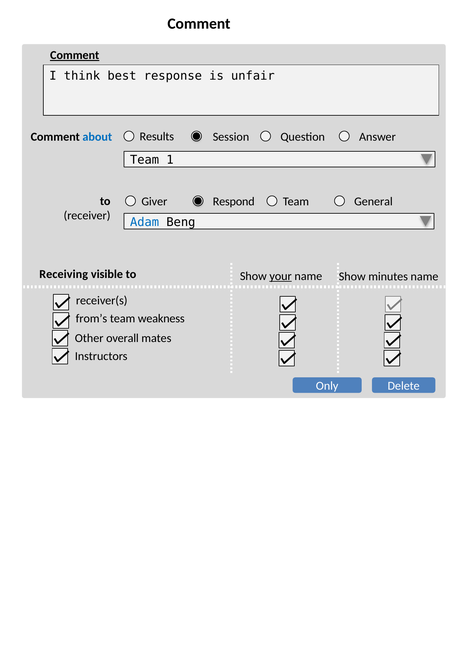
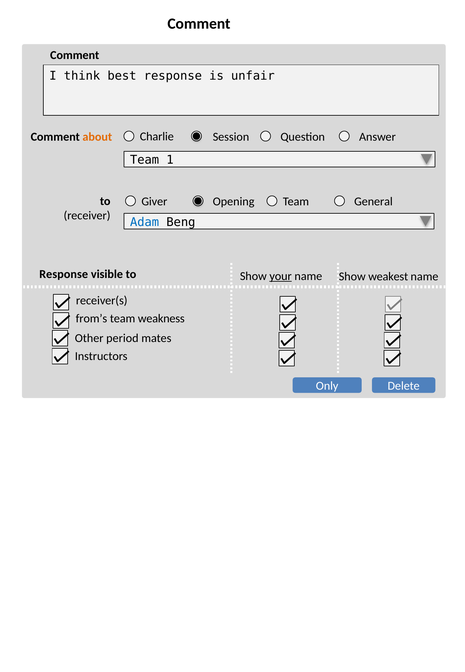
Comment at (75, 55) underline: present -> none
Results: Results -> Charlie
about colour: blue -> orange
Respond: Respond -> Opening
Receiving at (64, 274): Receiving -> Response
minutes: minutes -> weakest
overall: overall -> period
